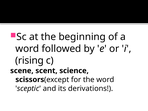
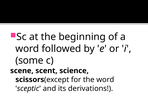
rising: rising -> some
